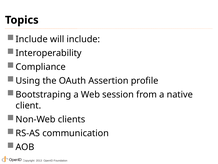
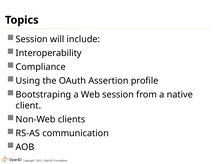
Include at (32, 39): Include -> Session
